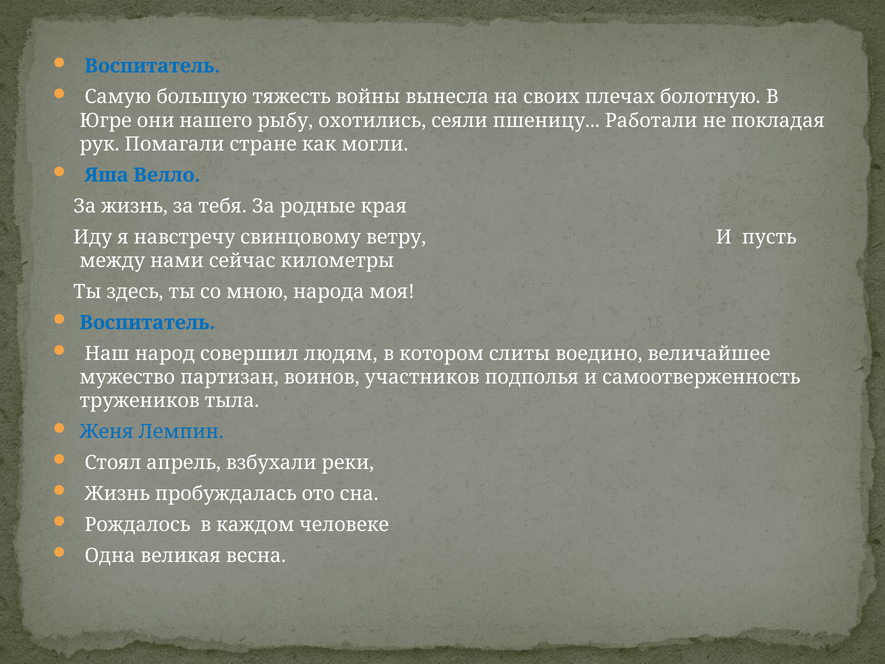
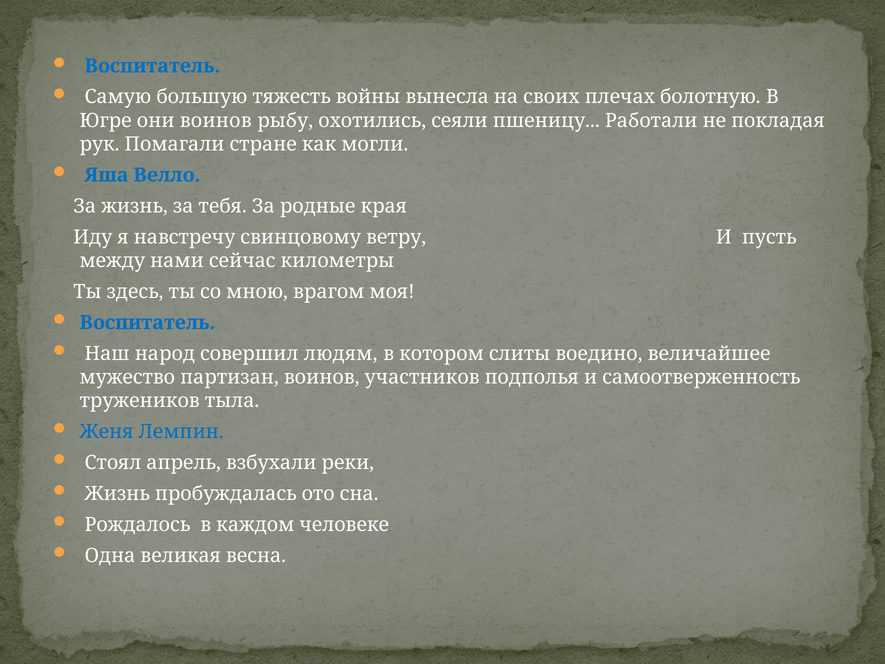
они нашего: нашего -> воинов
народа: народа -> врагом
